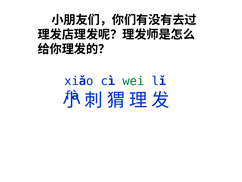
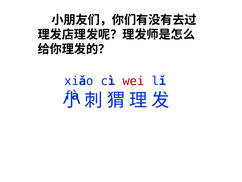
wei colour: green -> red
